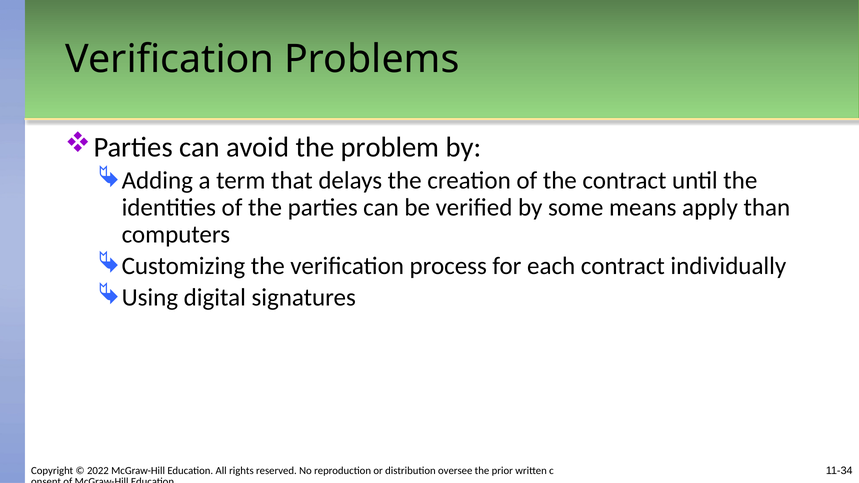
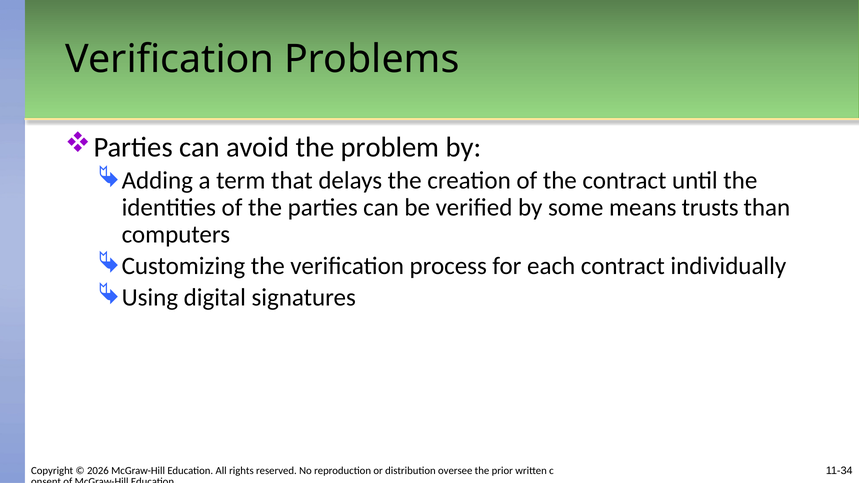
apply: apply -> trusts
2022: 2022 -> 2026
